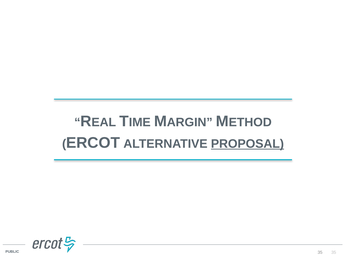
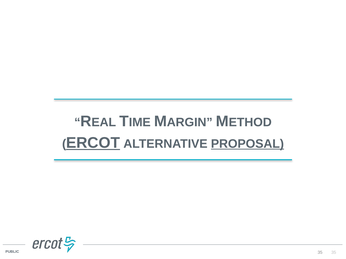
ERCOT underline: none -> present
